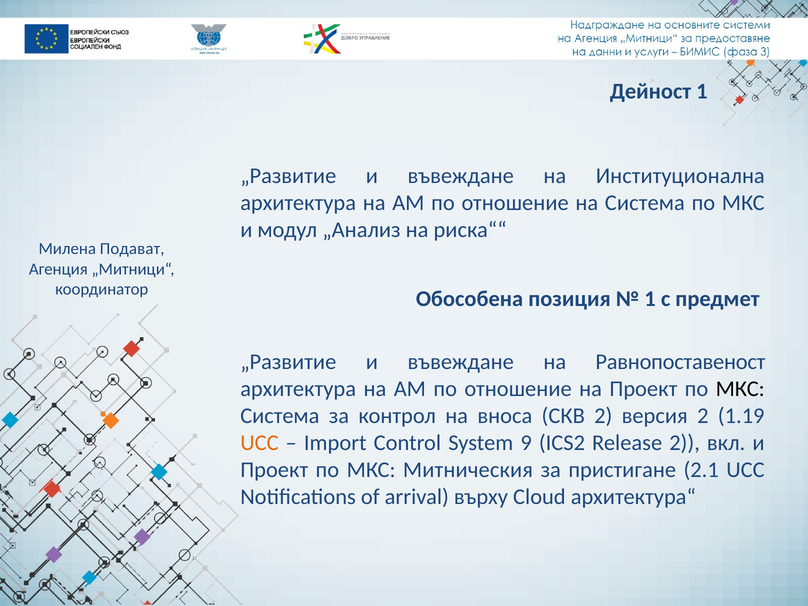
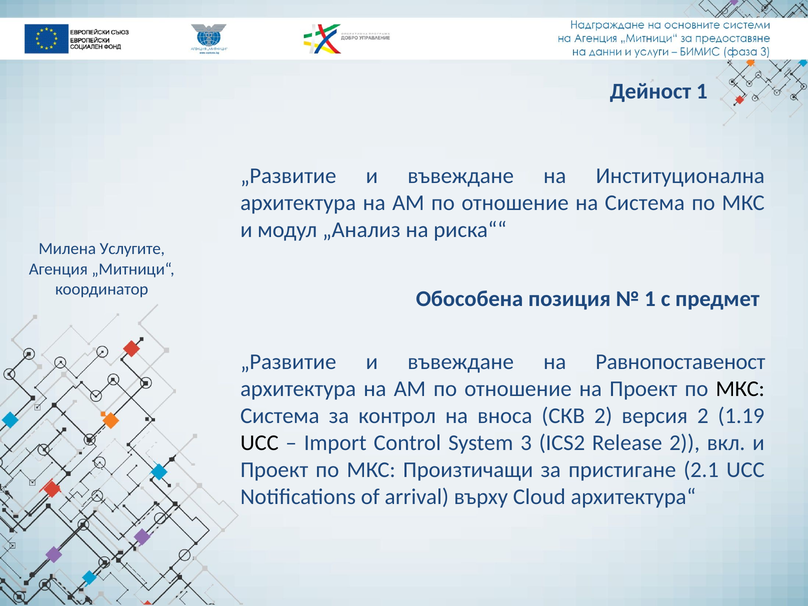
Подават: Подават -> Услугите
UCC at (259, 443) colour: orange -> black
9: 9 -> 3
Митническия: Митническия -> Произтичащи
